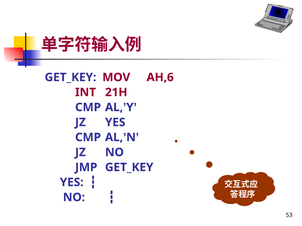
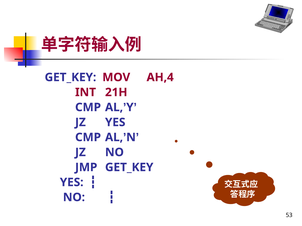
AH,6: AH,6 -> AH,4
